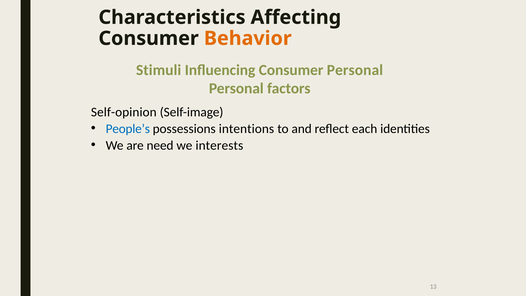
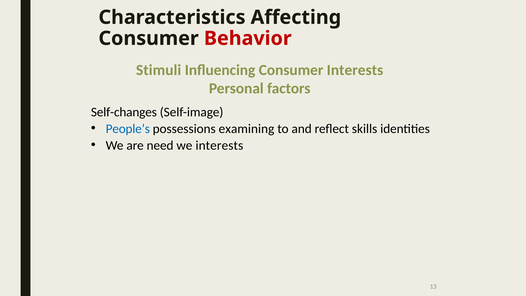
Behavior colour: orange -> red
Consumer Personal: Personal -> Interests
Self-opinion: Self-opinion -> Self-changes
intentions: intentions -> examining
each: each -> skills
